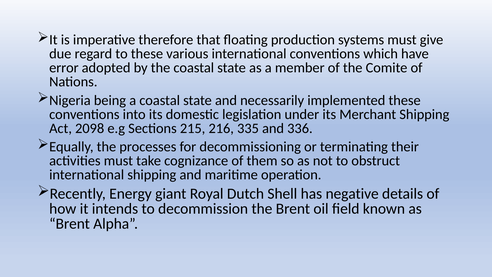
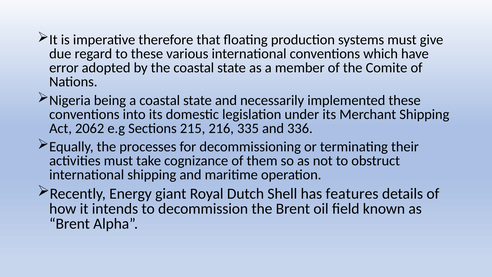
2098: 2098 -> 2062
negative: negative -> features
